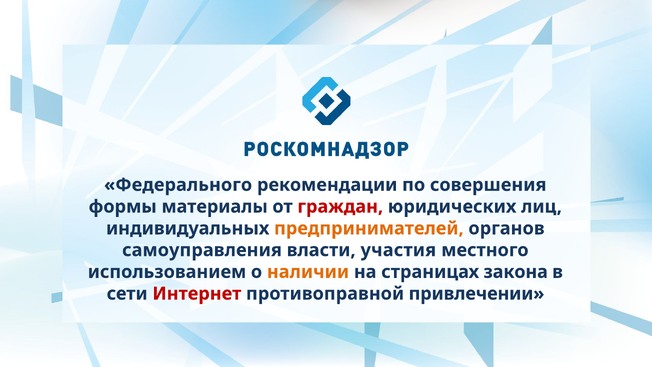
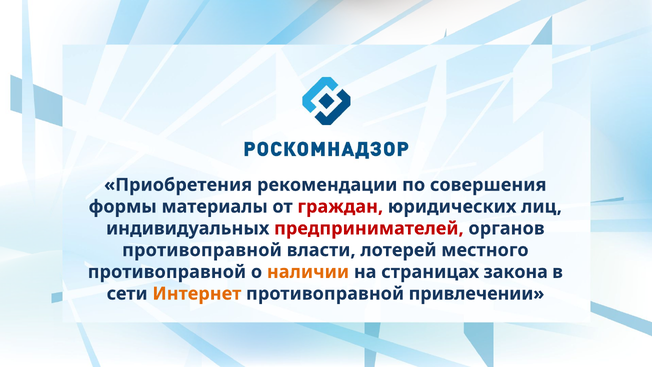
Федерального: Федерального -> Приобретения
предпринимателей colour: orange -> red
самоуправления at (202, 250): самоуправления -> противоправной
участия: участия -> лотерей
использованием at (167, 272): использованием -> противоправной
Интернет colour: red -> orange
